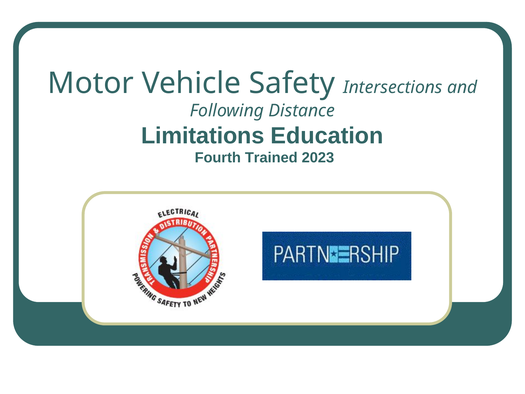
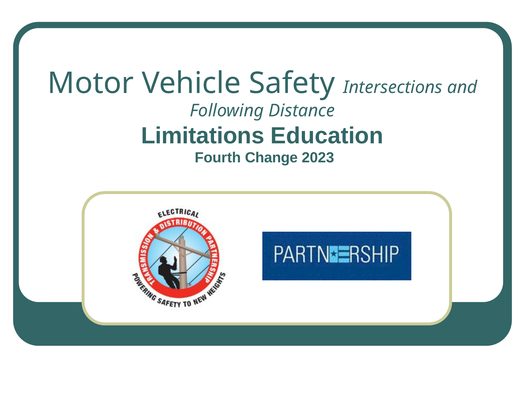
Trained: Trained -> Change
